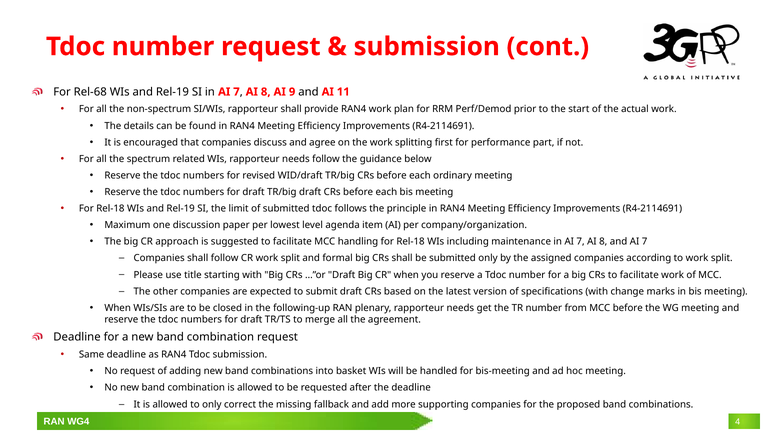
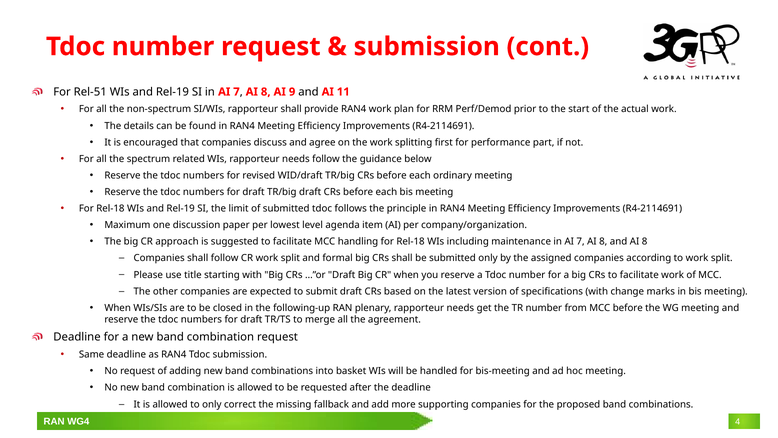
Rel-68: Rel-68 -> Rel-51
and AI 7: 7 -> 8
